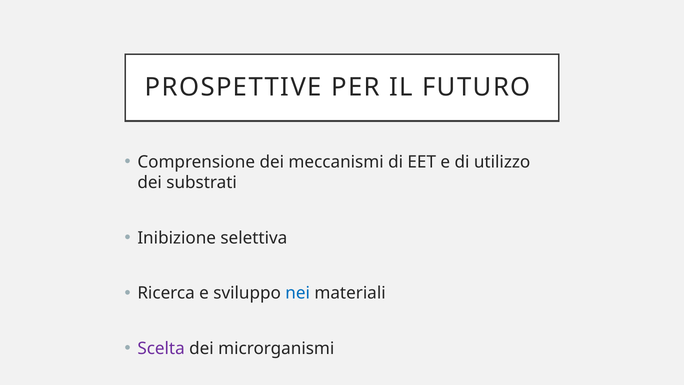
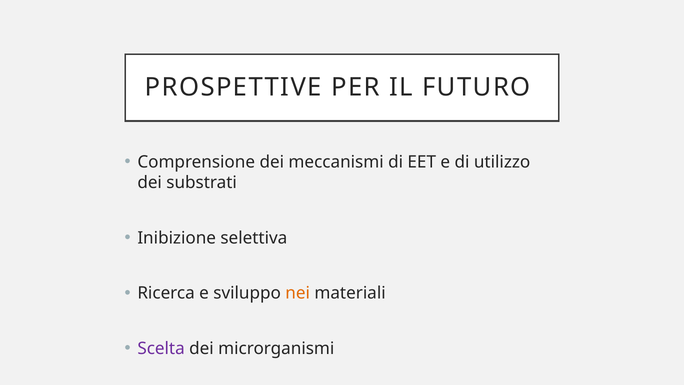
nei colour: blue -> orange
